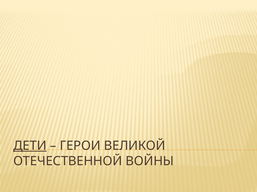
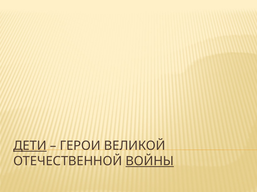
ВОЙНЫ underline: none -> present
